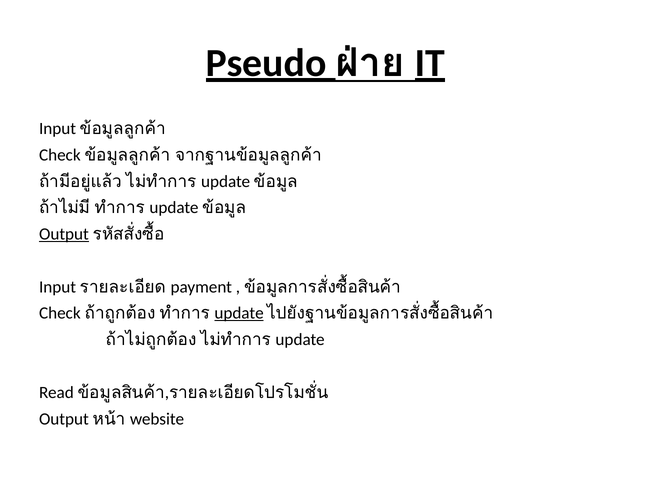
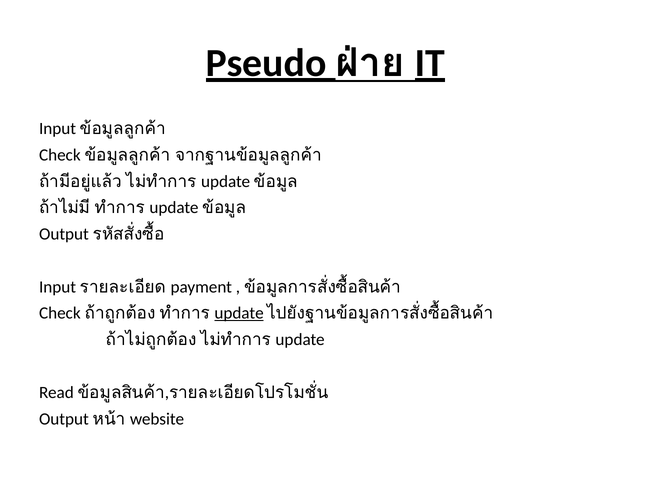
Output at (64, 234) underline: present -> none
